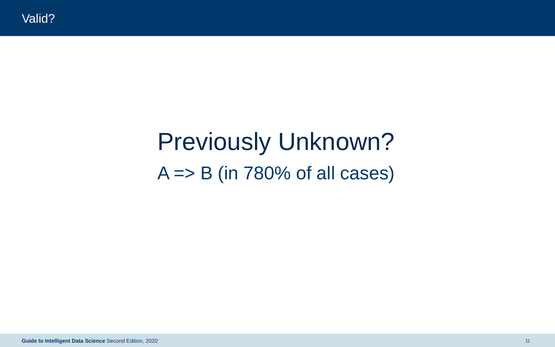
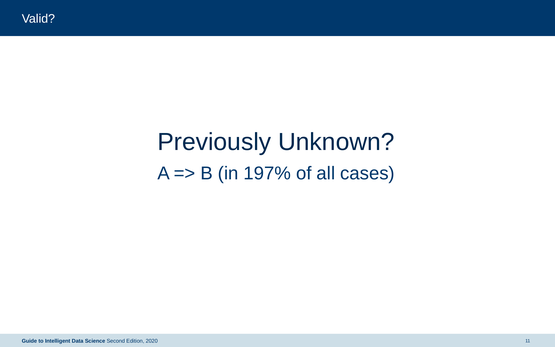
780%: 780% -> 197%
